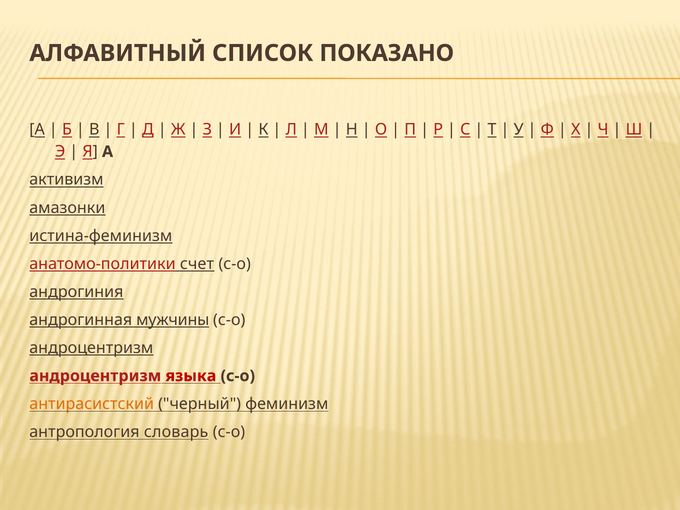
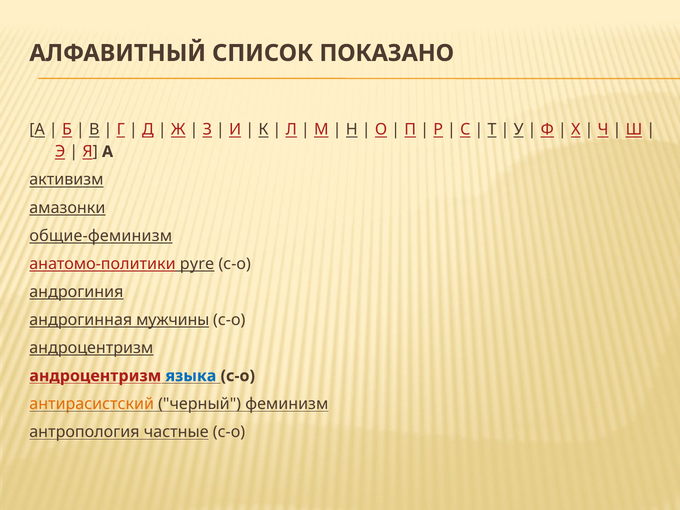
истина-феминизм: истина-феминизм -> общие-феминизм
счет: счет -> pyre
языка colour: red -> blue
словарь: словарь -> частные
